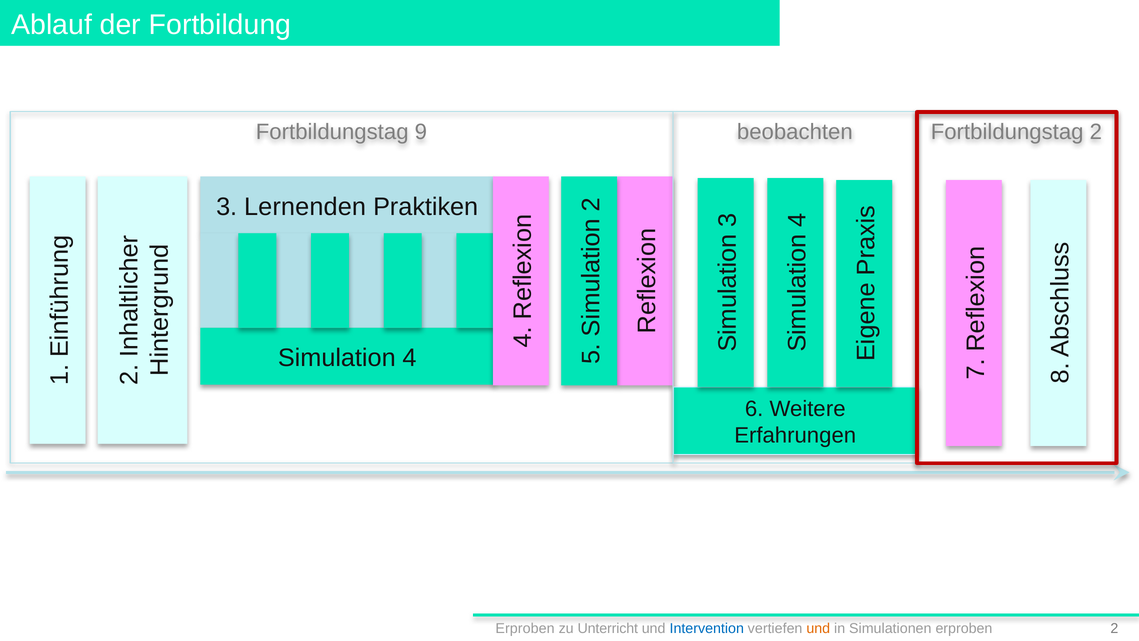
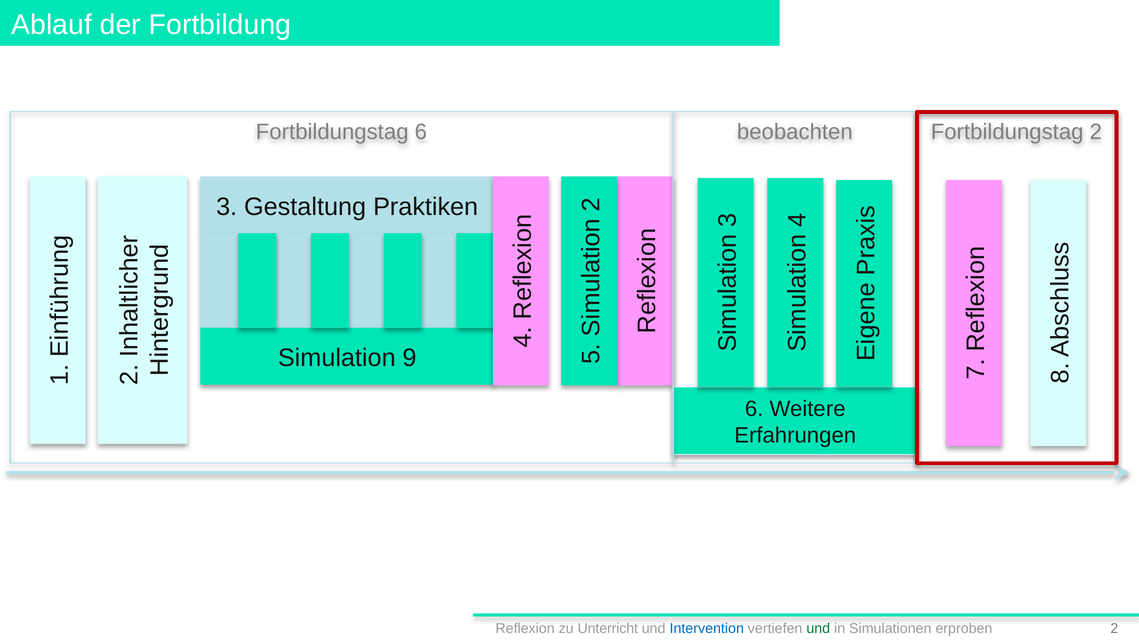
Fortbildungstag 9: 9 -> 6
Lernenden: Lernenden -> Gestaltung
Simulation 4: 4 -> 9
Erproben at (525, 628): Erproben -> Reflexion
und at (818, 628) colour: orange -> green
